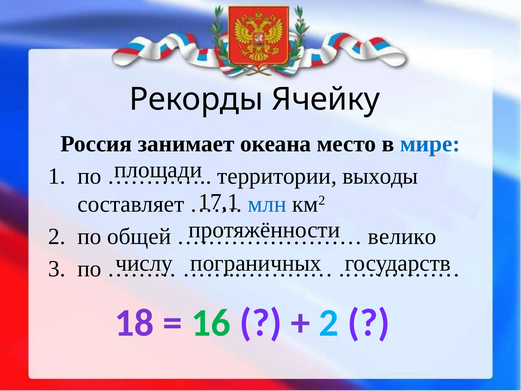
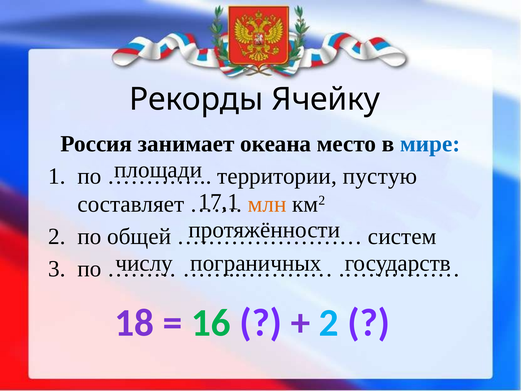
выходы: выходы -> пустую
млн colour: blue -> orange
велико: велико -> систем
